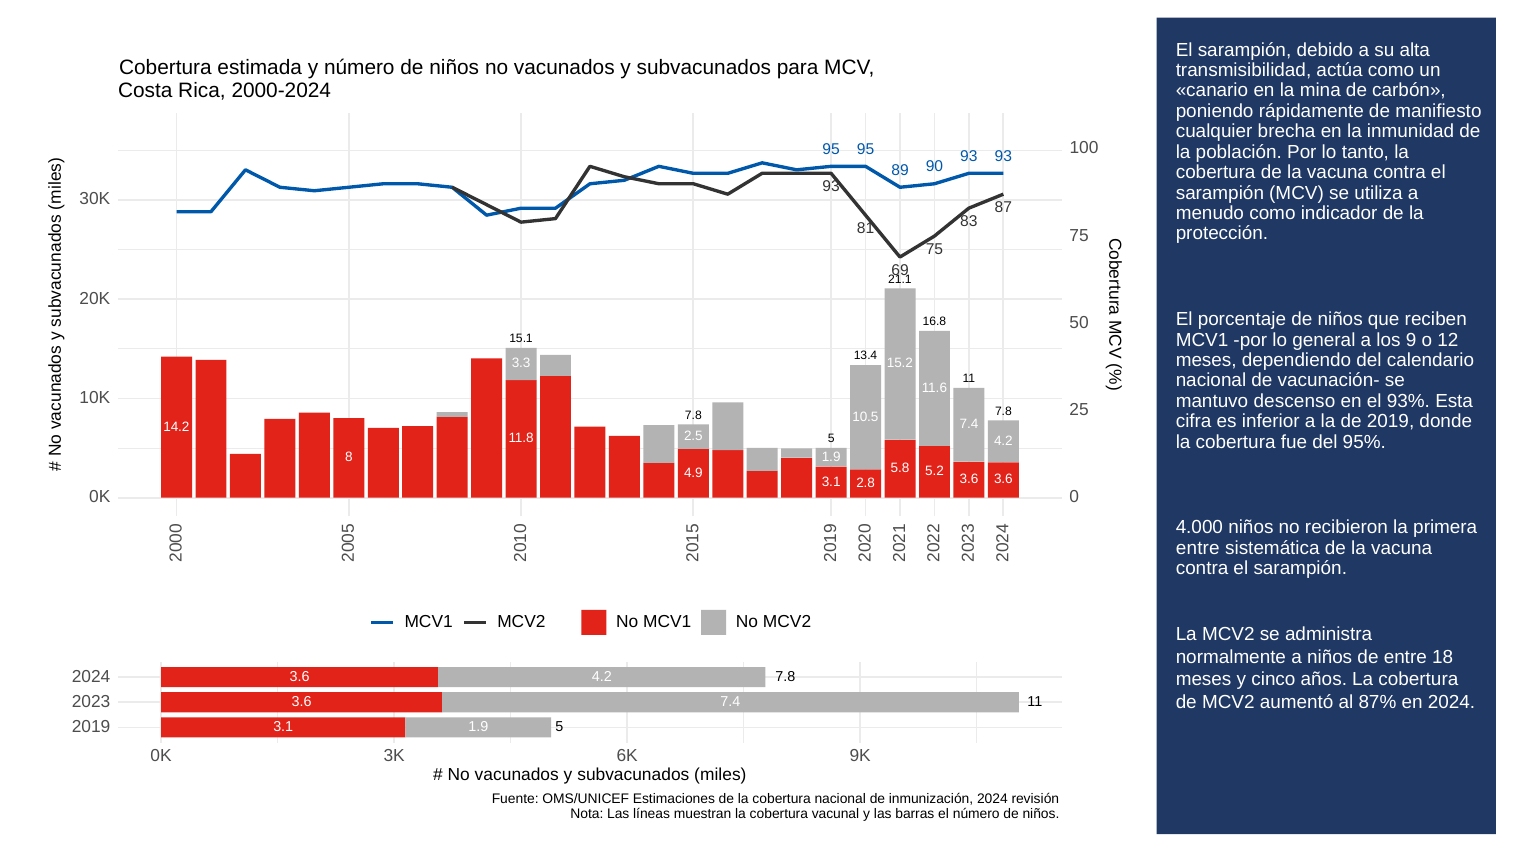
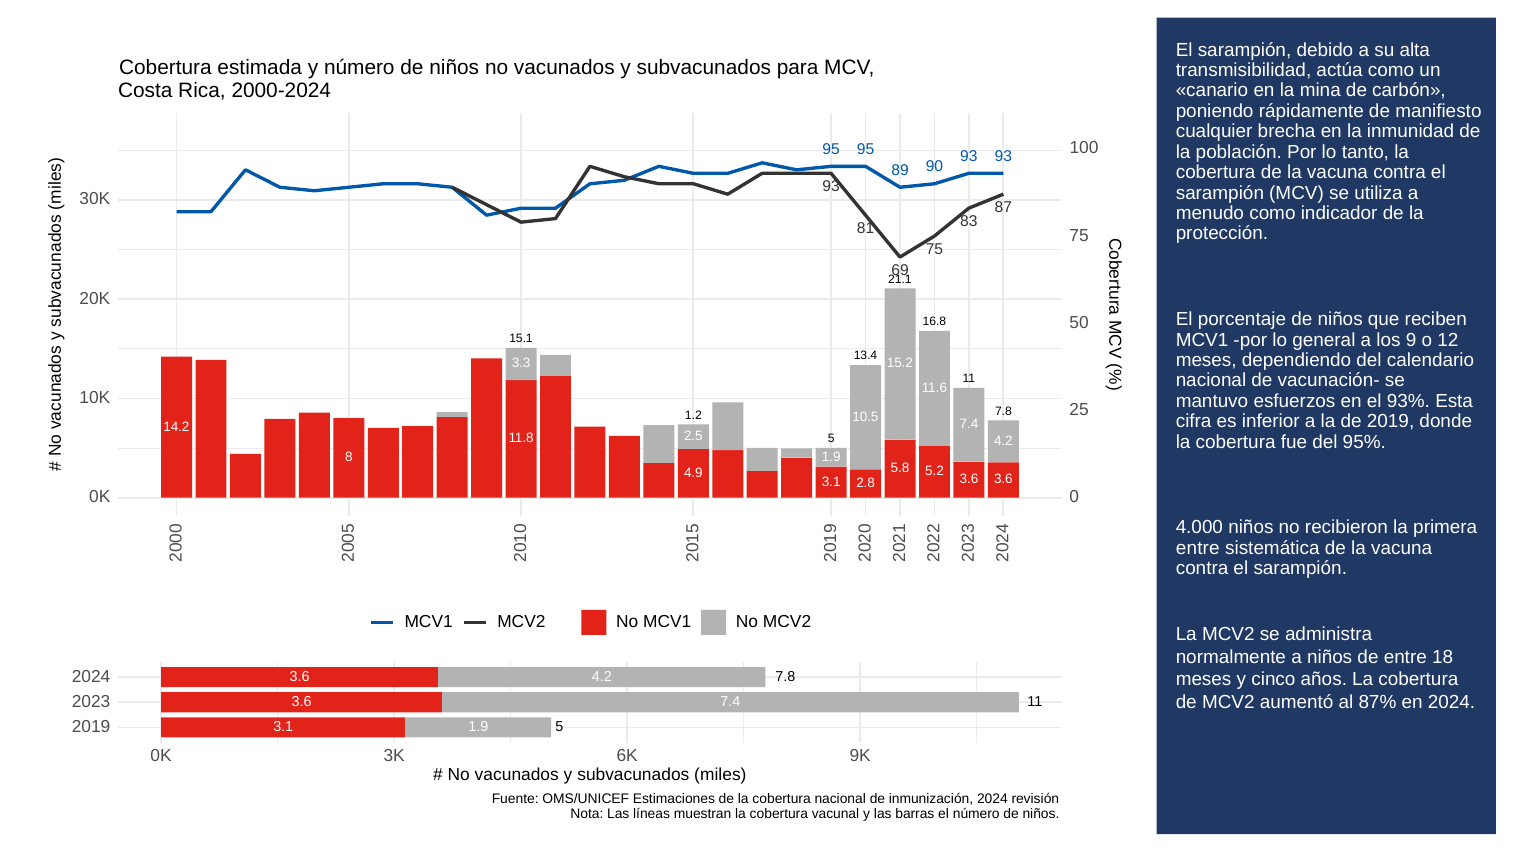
descenso: descenso -> esfuerzos
7.8 at (693, 415): 7.8 -> 1.2
